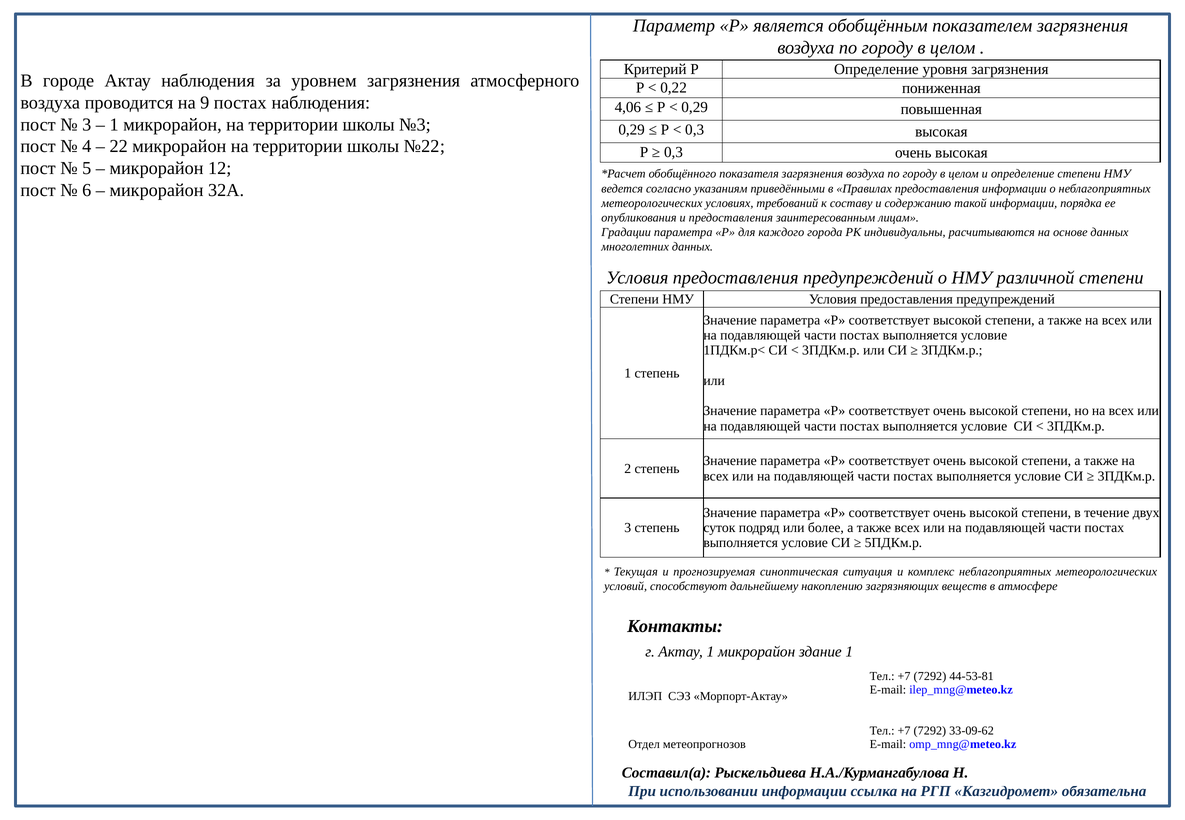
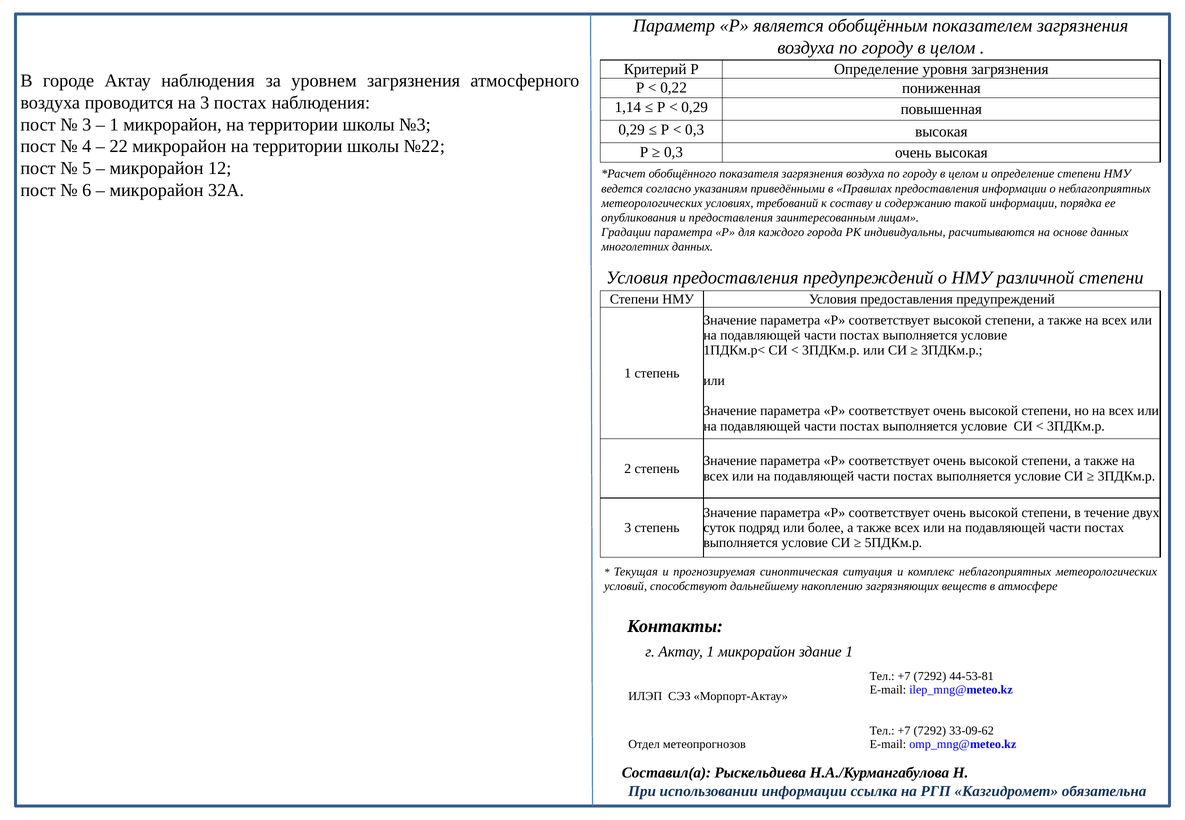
на 9: 9 -> 3
4,06: 4,06 -> 1,14
